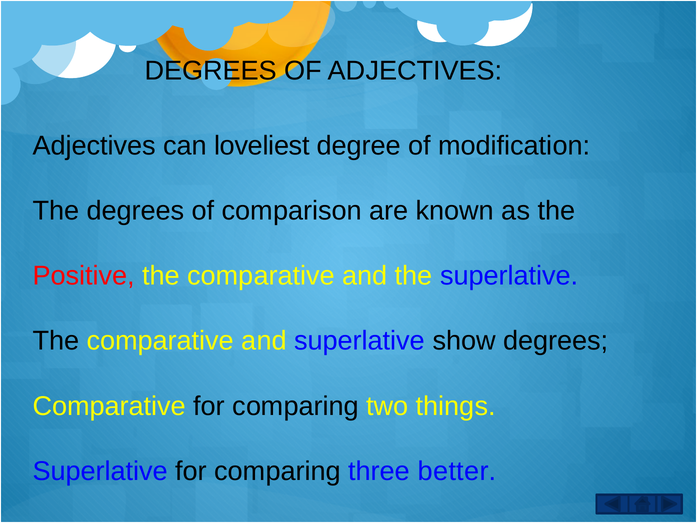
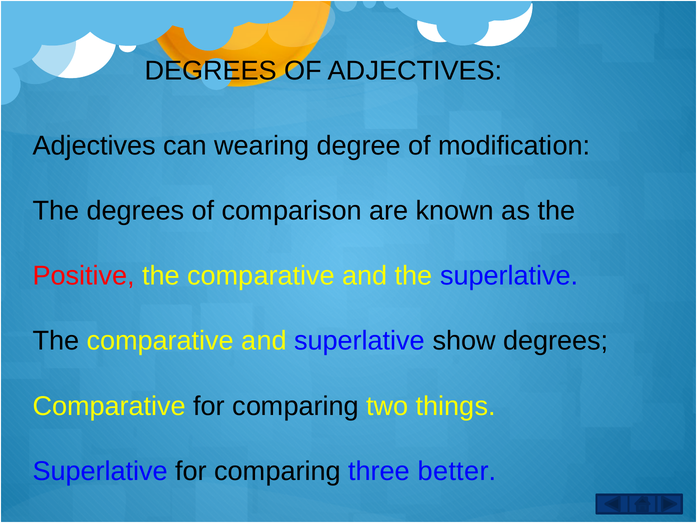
loveliest: loveliest -> wearing
